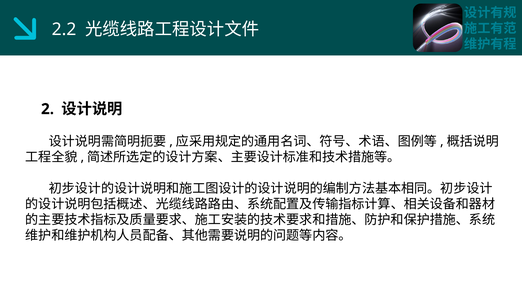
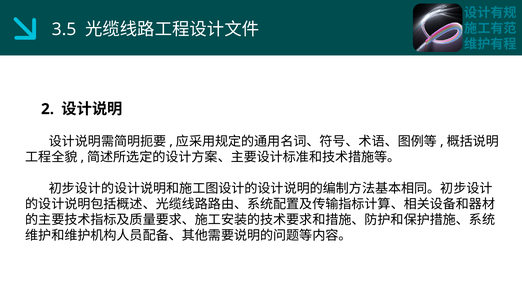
2.2: 2.2 -> 3.5
